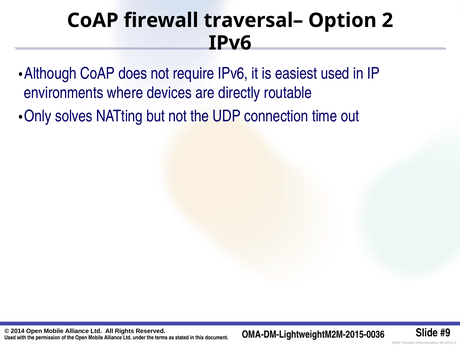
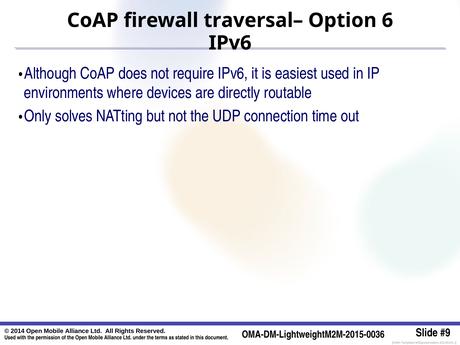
2: 2 -> 6
